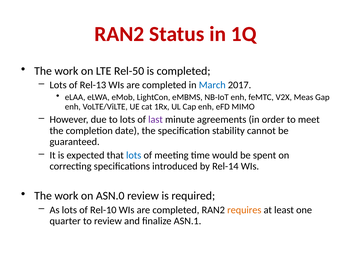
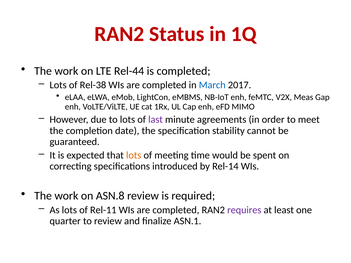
Rel-50: Rel-50 -> Rel-44
Rel-13: Rel-13 -> Rel-38
lots at (134, 155) colour: blue -> orange
ASN.0: ASN.0 -> ASN.8
Rel-10: Rel-10 -> Rel-11
requires colour: orange -> purple
